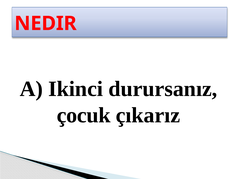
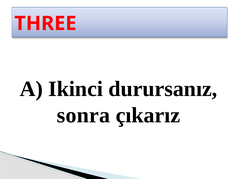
NEDIR: NEDIR -> THREE
çocuk: çocuk -> sonra
